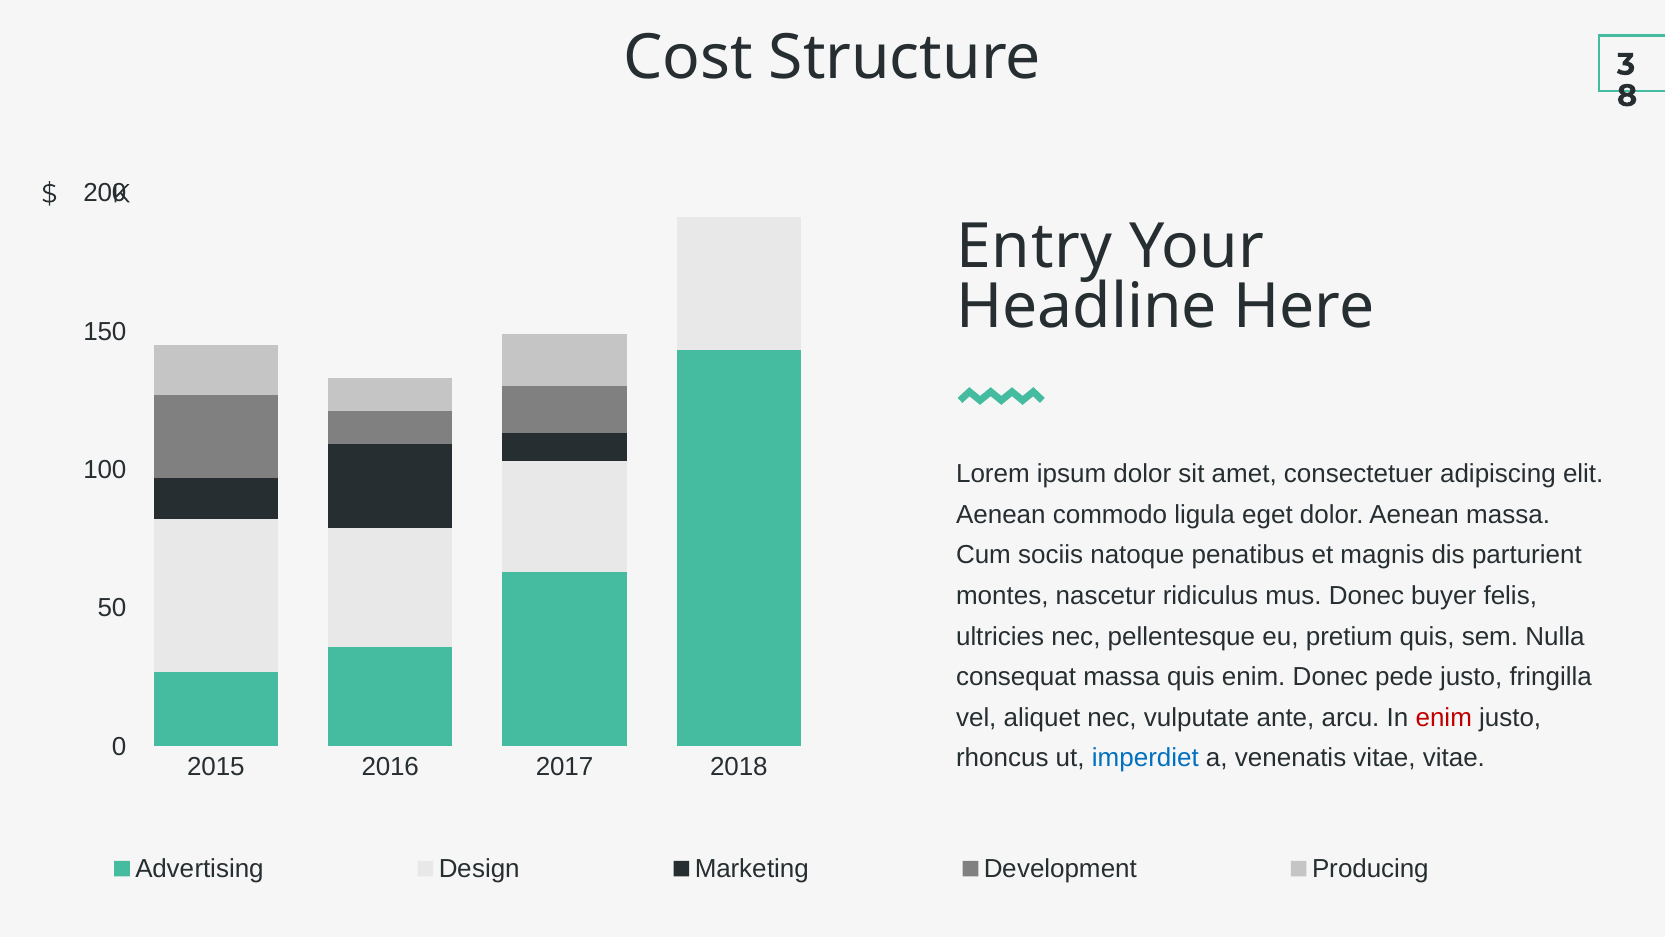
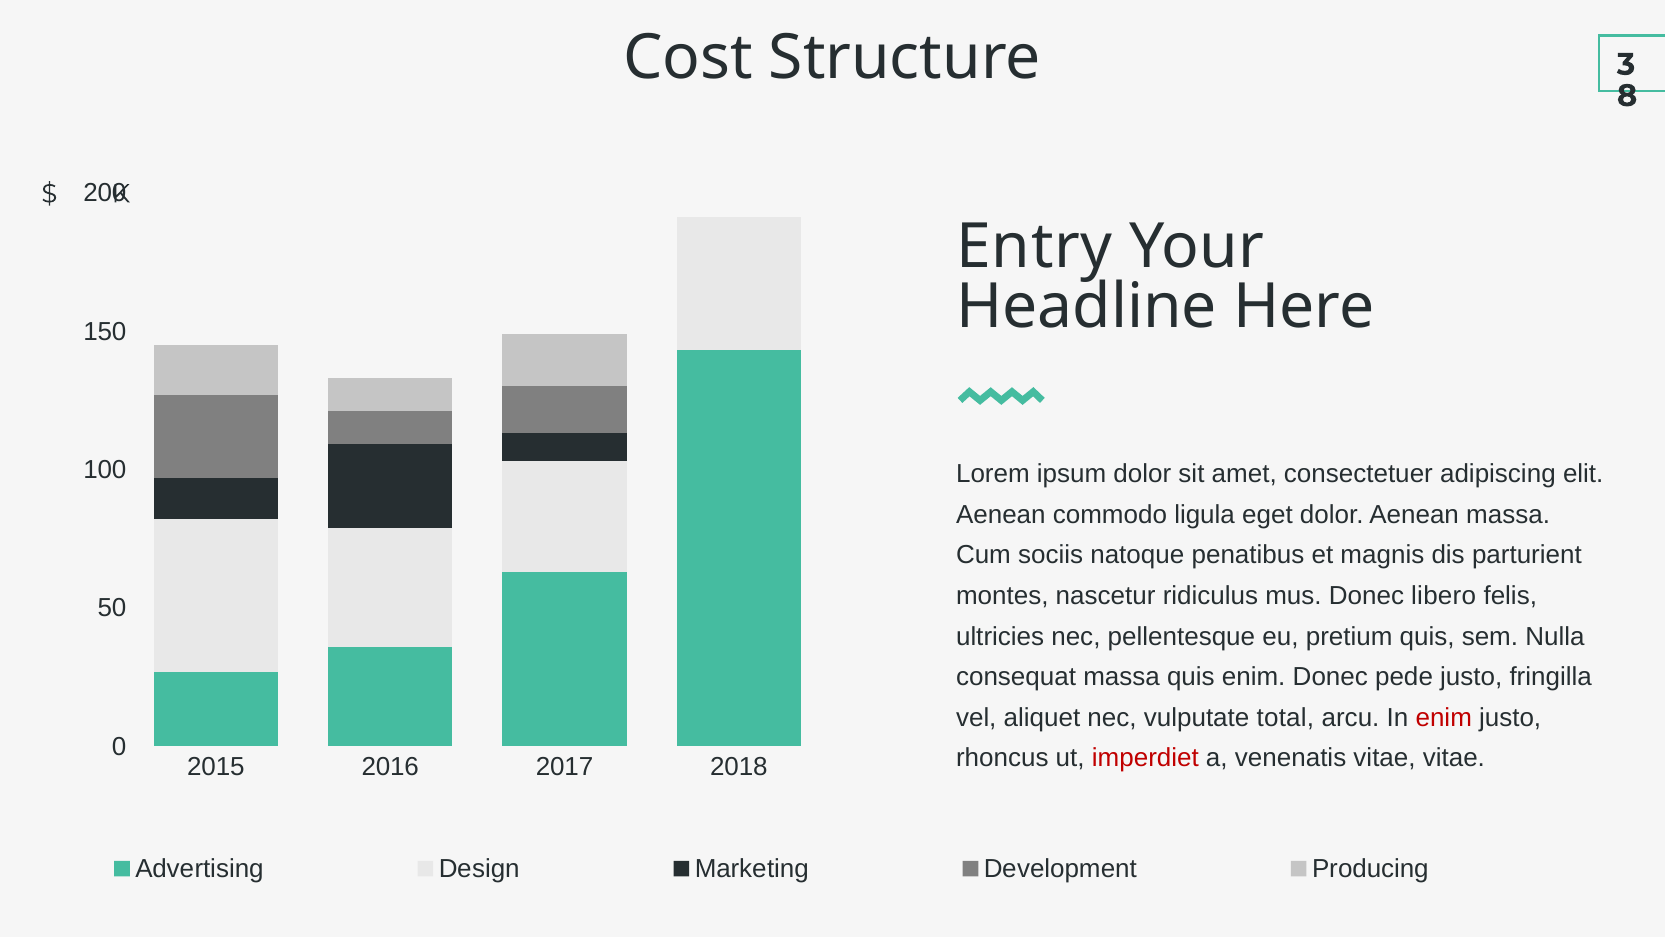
buyer: buyer -> libero
ante: ante -> total
imperdiet colour: blue -> red
